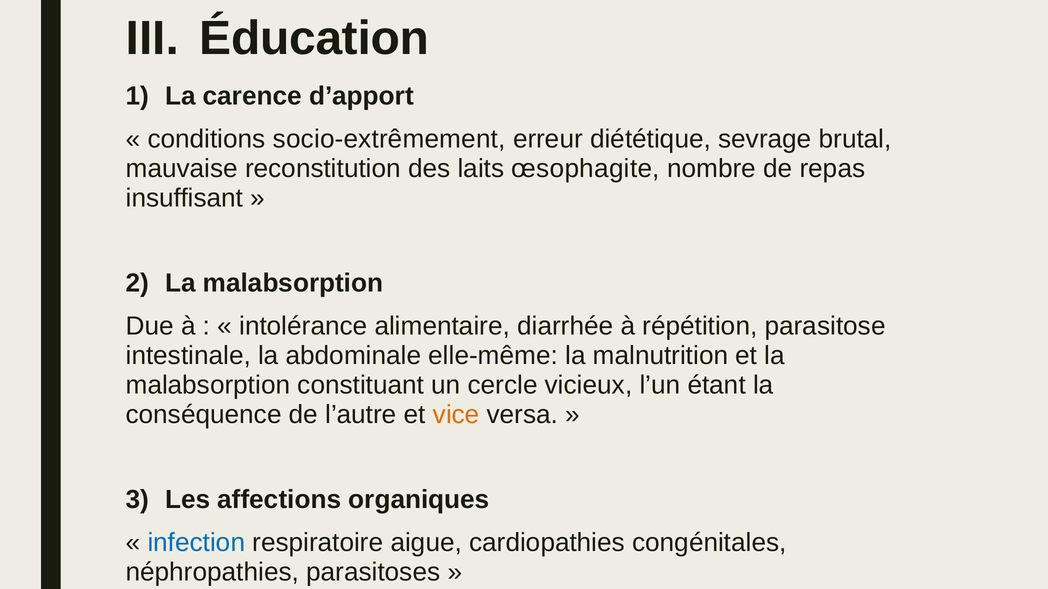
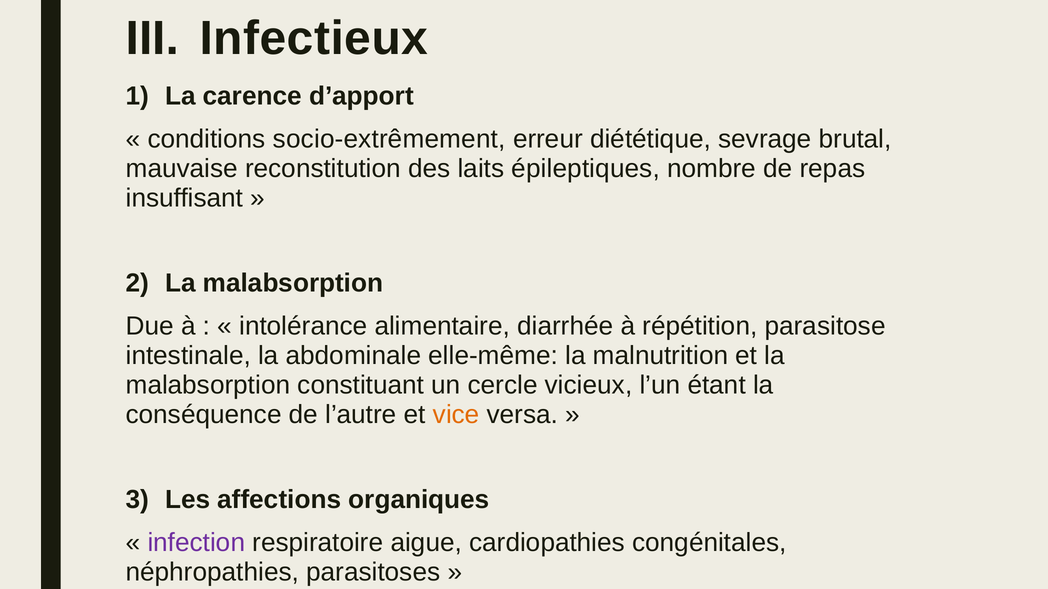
Éducation: Éducation -> Infectieux
œsophagite: œsophagite -> épileptiques
infection colour: blue -> purple
